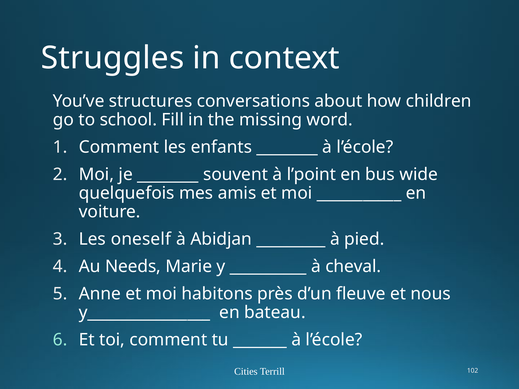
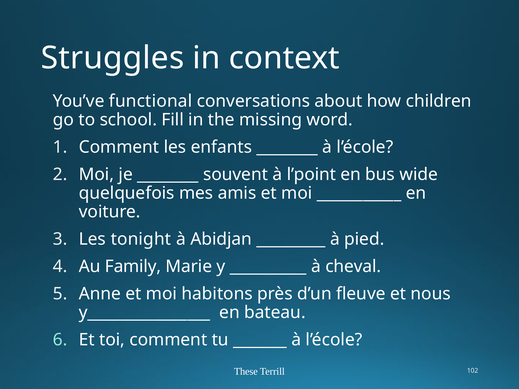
structures: structures -> functional
oneself: oneself -> tonight
Needs: Needs -> Family
Cities: Cities -> These
